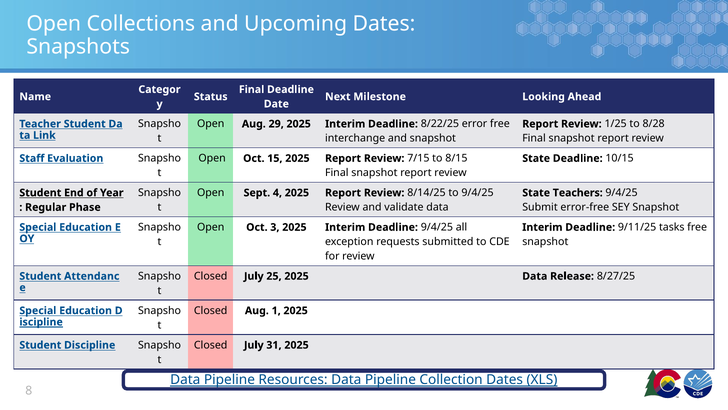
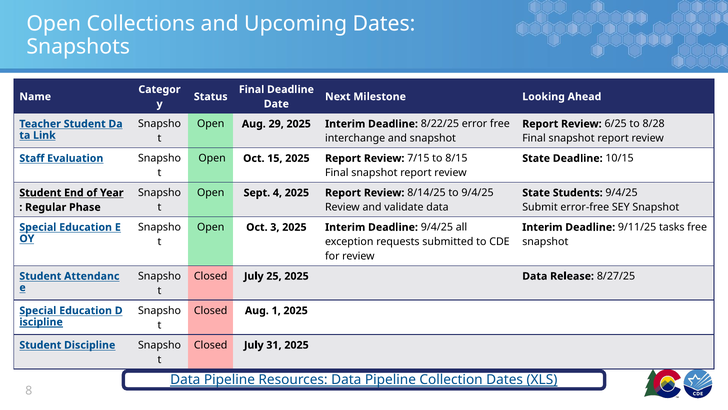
1/25: 1/25 -> 6/25
Teachers: Teachers -> Students
